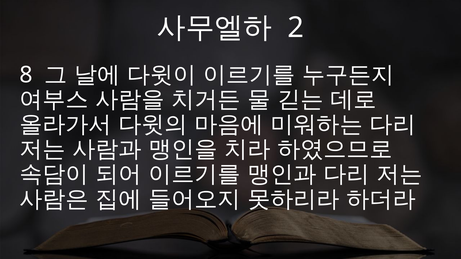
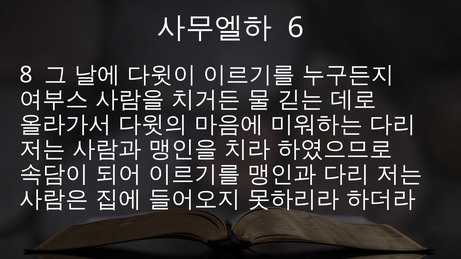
2: 2 -> 6
